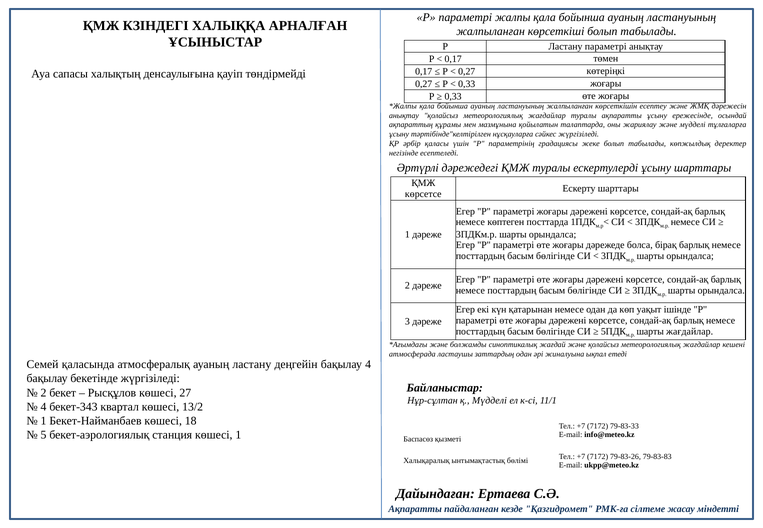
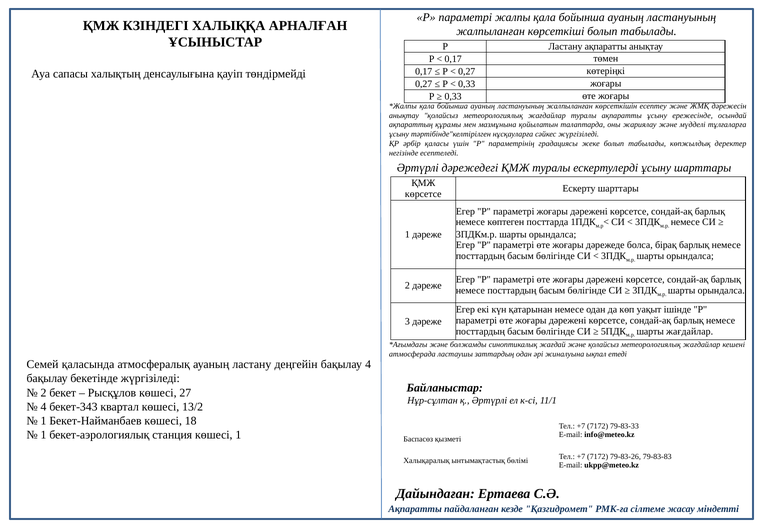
Ластану параметрі: параметрі -> ақпаратты
қ Мүдделі: Мүдделі -> Әртүрлі
5 at (44, 435): 5 -> 1
